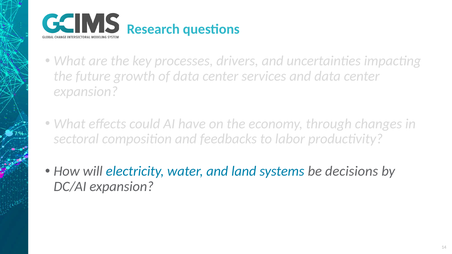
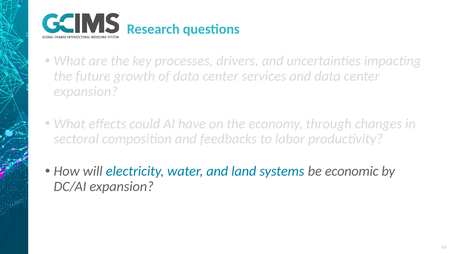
decisions: decisions -> economic
